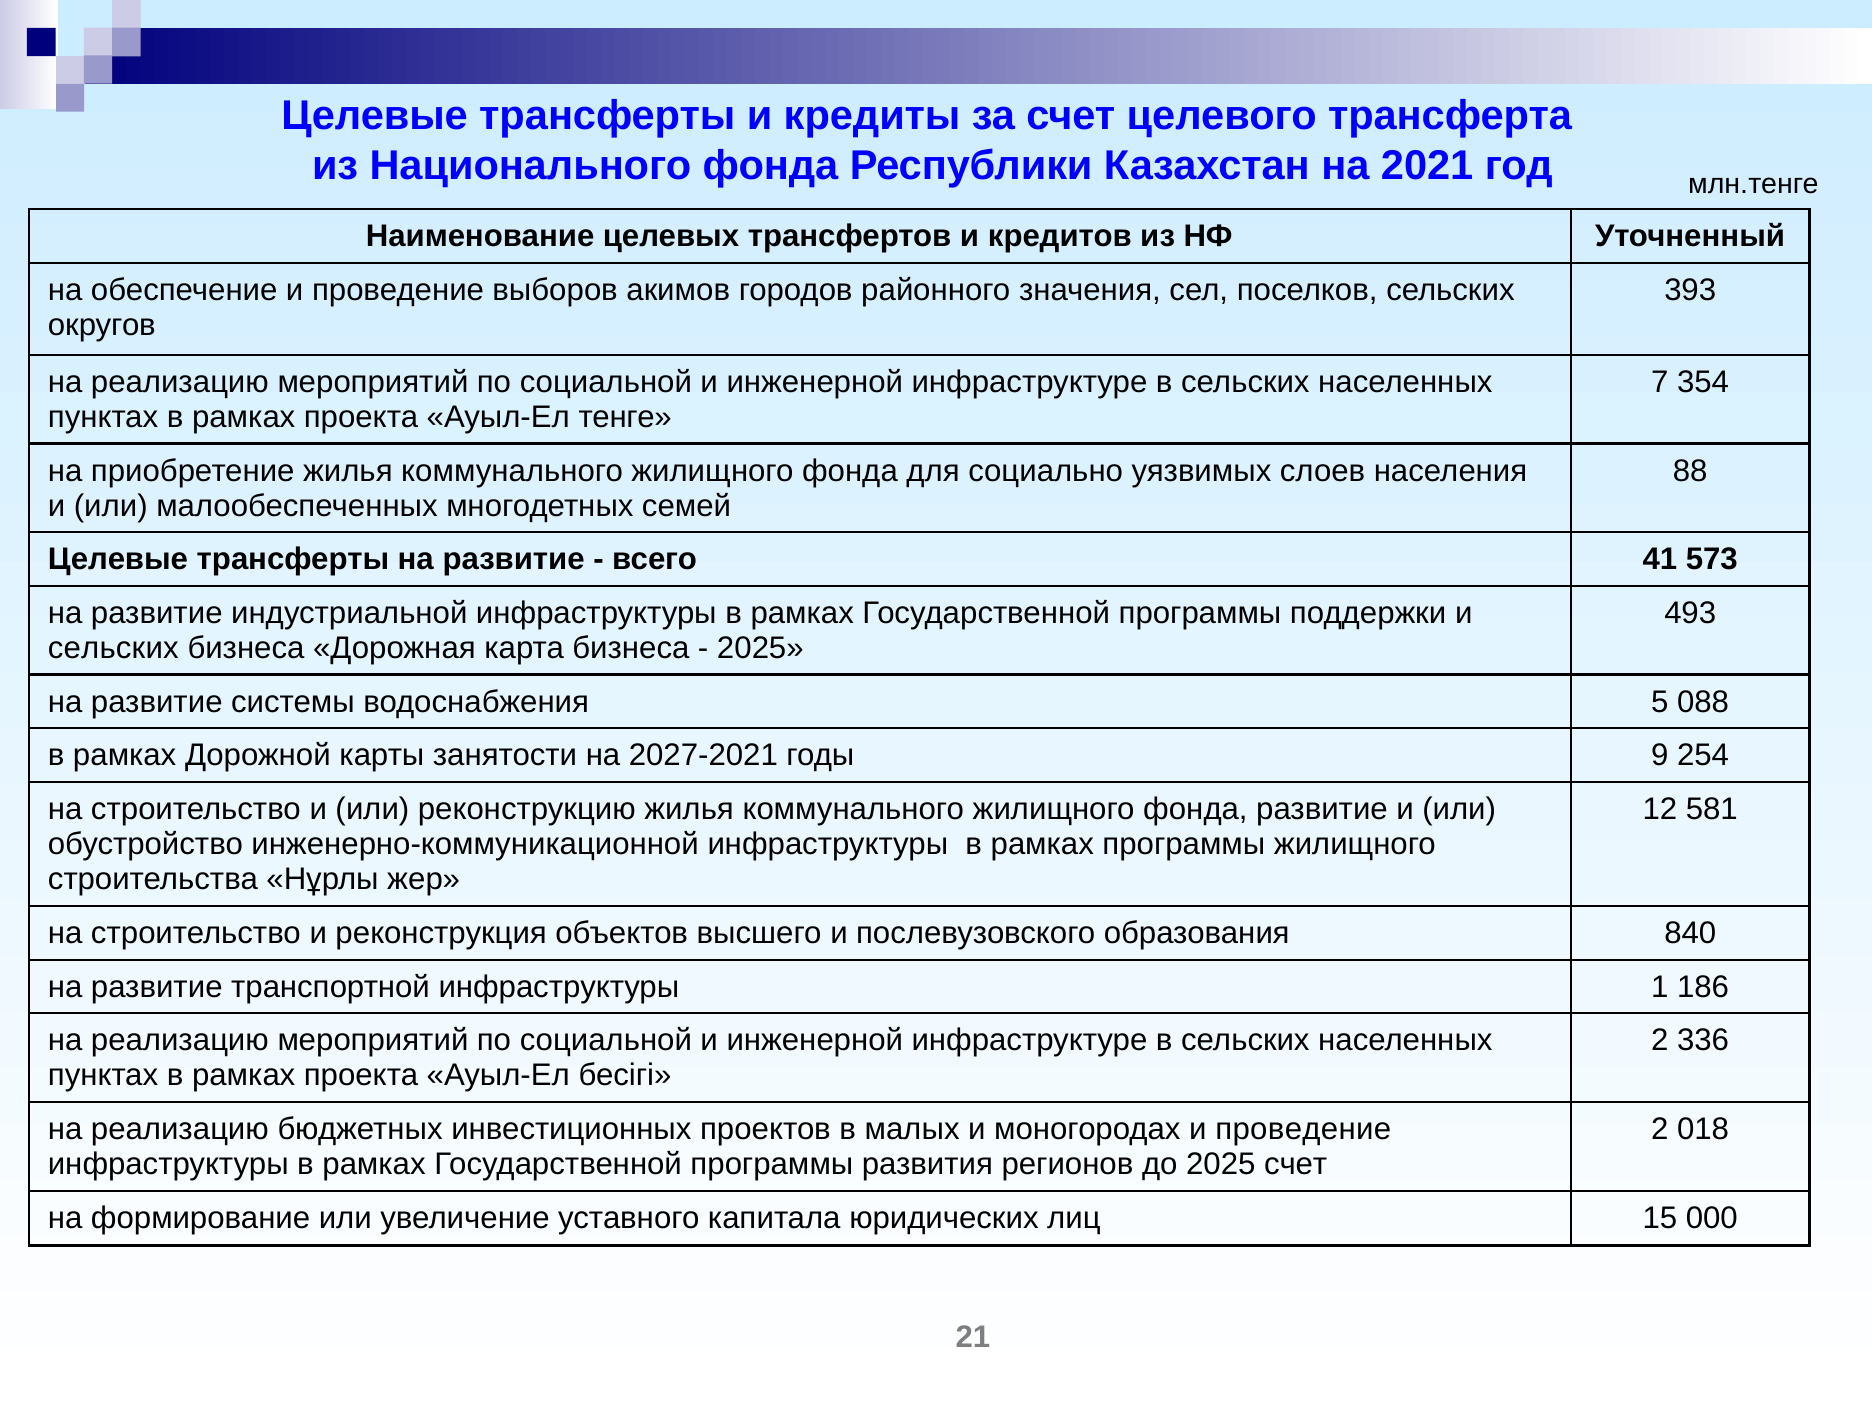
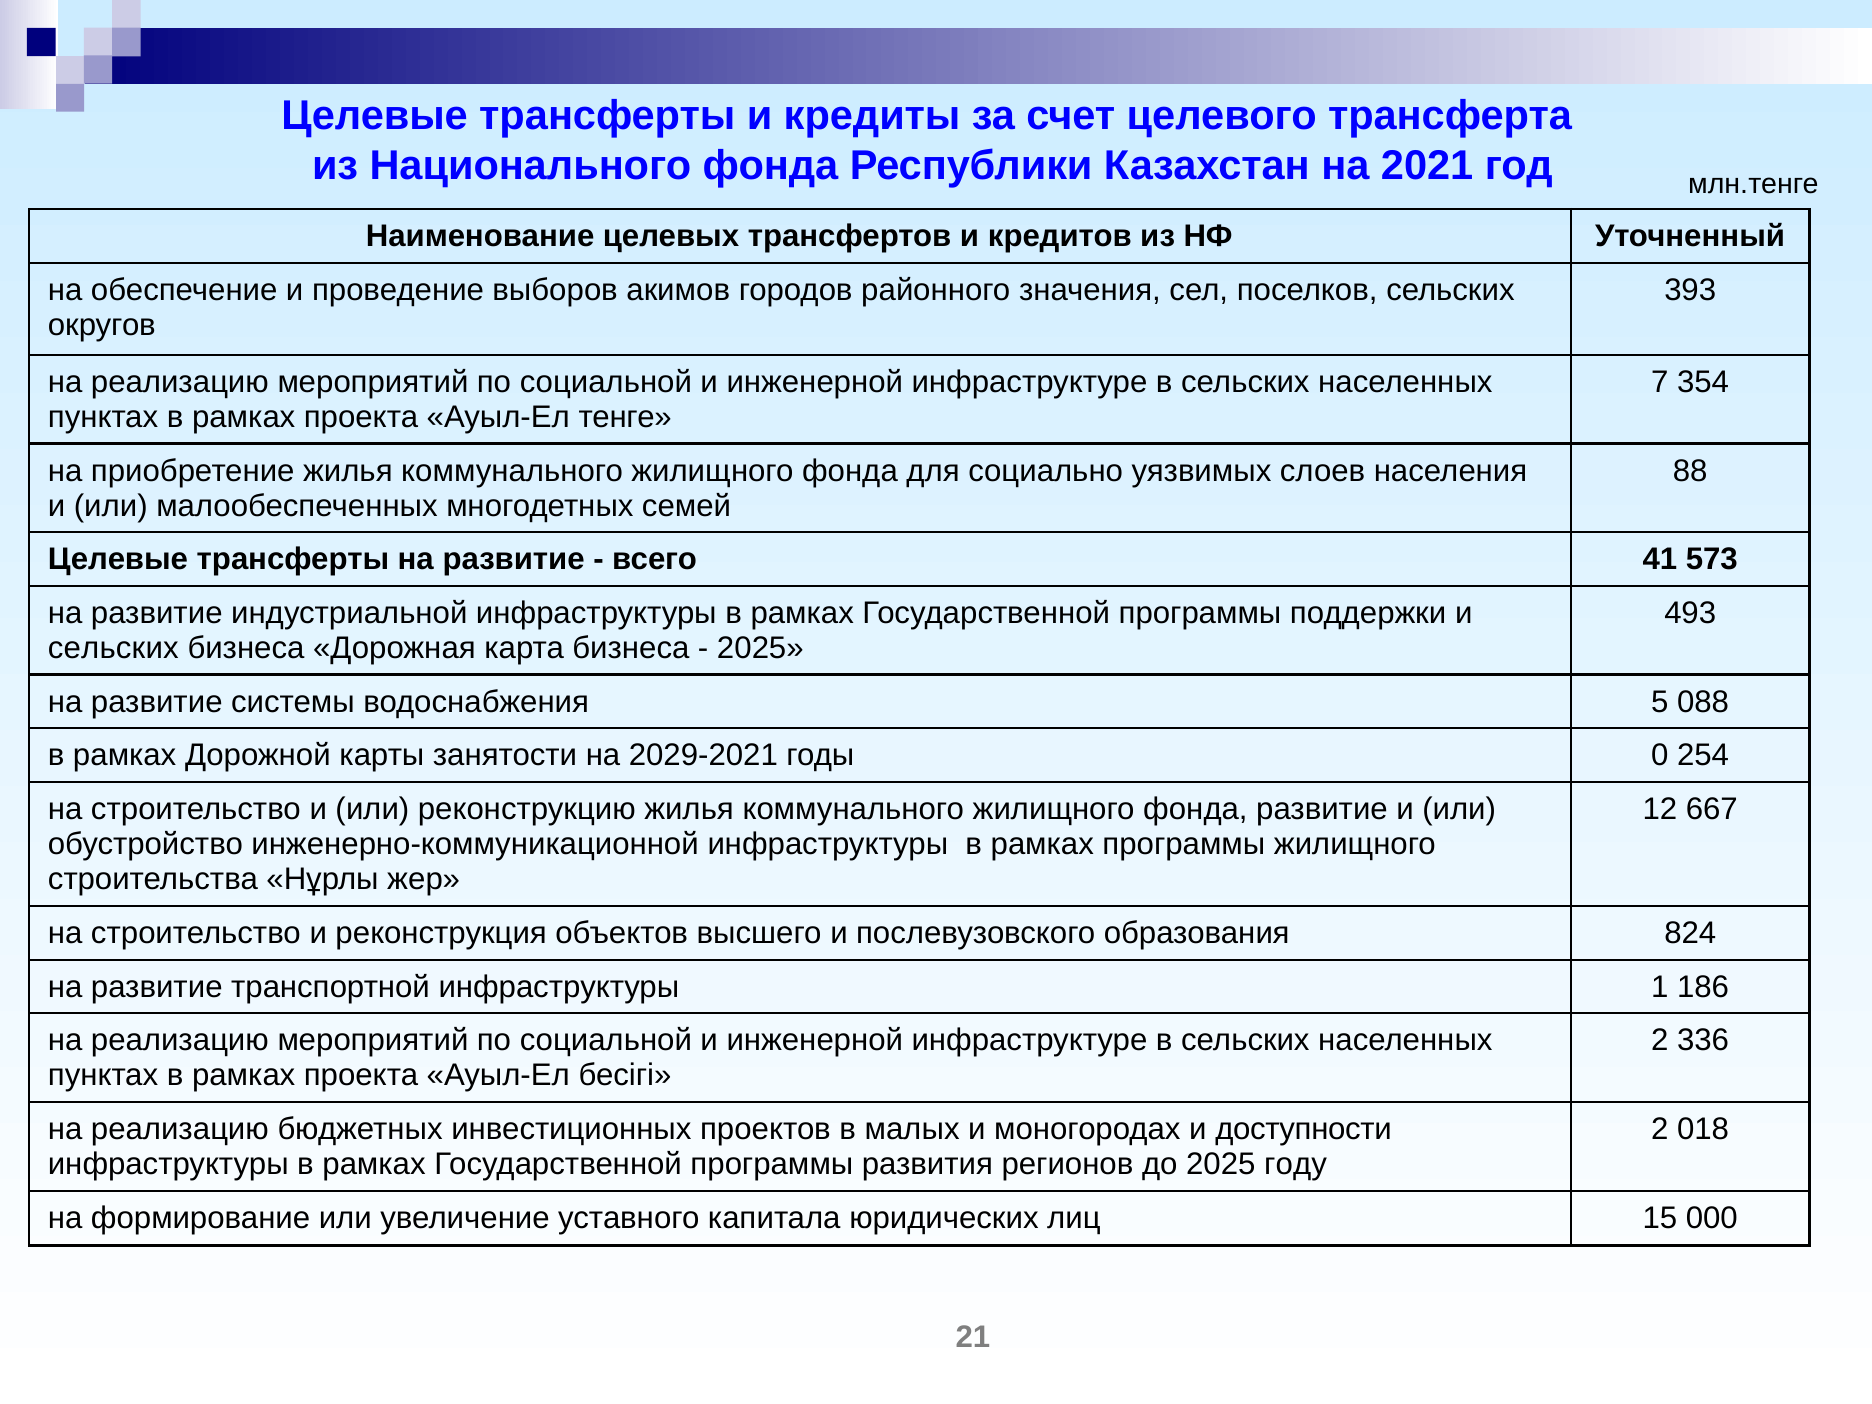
2027-2021: 2027-2021 -> 2029-2021
9: 9 -> 0
581: 581 -> 667
840: 840 -> 824
моногородах и проведение: проведение -> доступности
2025 счет: счет -> году
